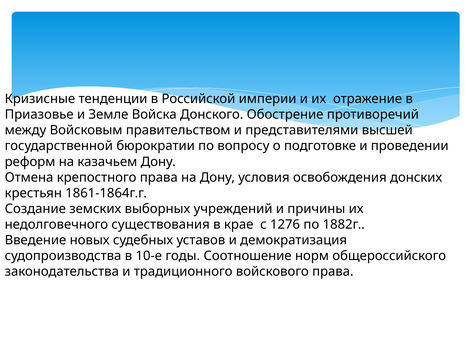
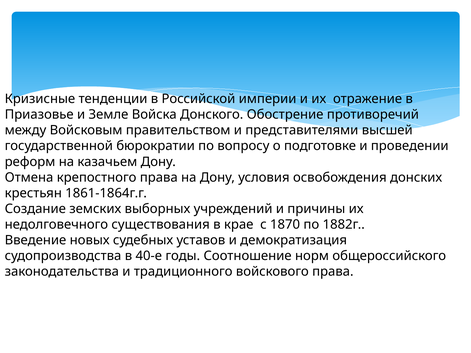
1276: 1276 -> 1870
10-е: 10-е -> 40-е
